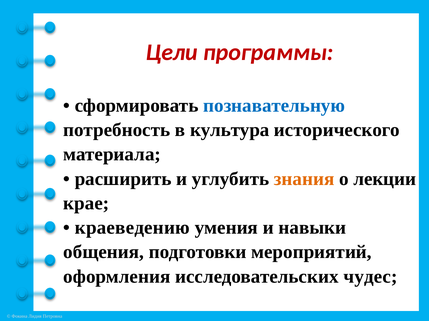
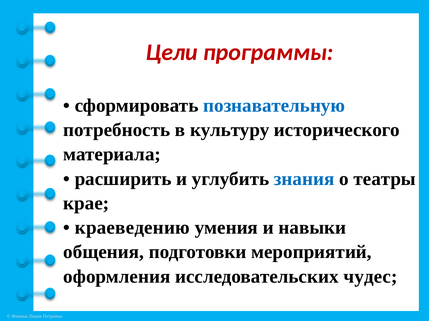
культура: культура -> культуру
знания colour: orange -> blue
лекции: лекции -> театры
